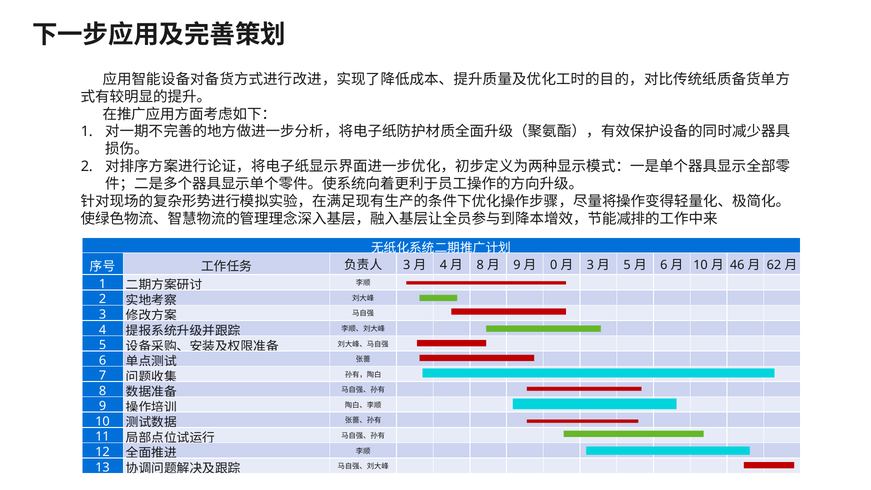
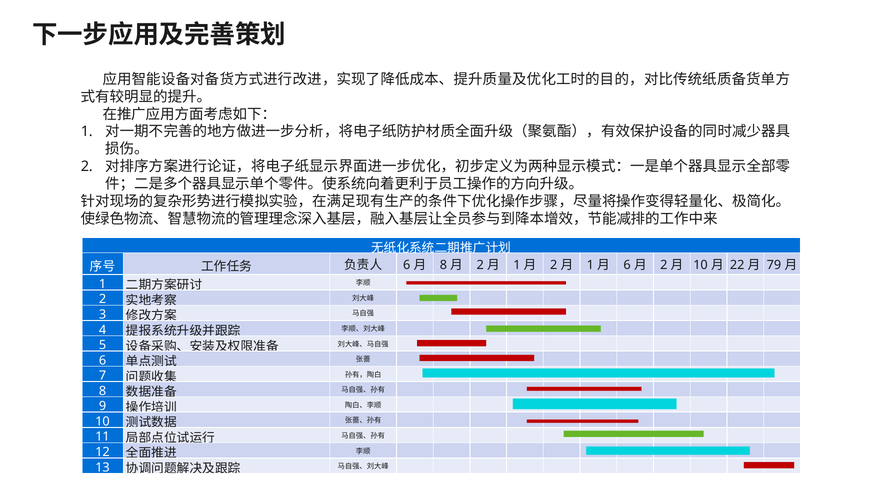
3 at (407, 265): 3 -> 6
4 at (443, 265): 4 -> 8
8 at (480, 265): 8 -> 2
9 at (517, 265): 9 -> 1
0 at (554, 265): 0 -> 2
3 at (590, 265): 3 -> 1
5 at (627, 265): 5 -> 6
6 at (664, 265): 6 -> 2
46: 46 -> 22
62: 62 -> 79
